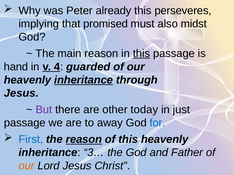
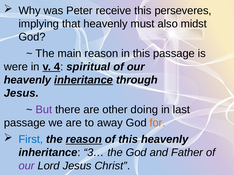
already: already -> receive
that promised: promised -> heavenly
this at (141, 54) underline: present -> none
hand: hand -> were
guarded: guarded -> spiritual
today: today -> doing
just: just -> last
for colour: blue -> orange
our at (27, 166) colour: orange -> purple
